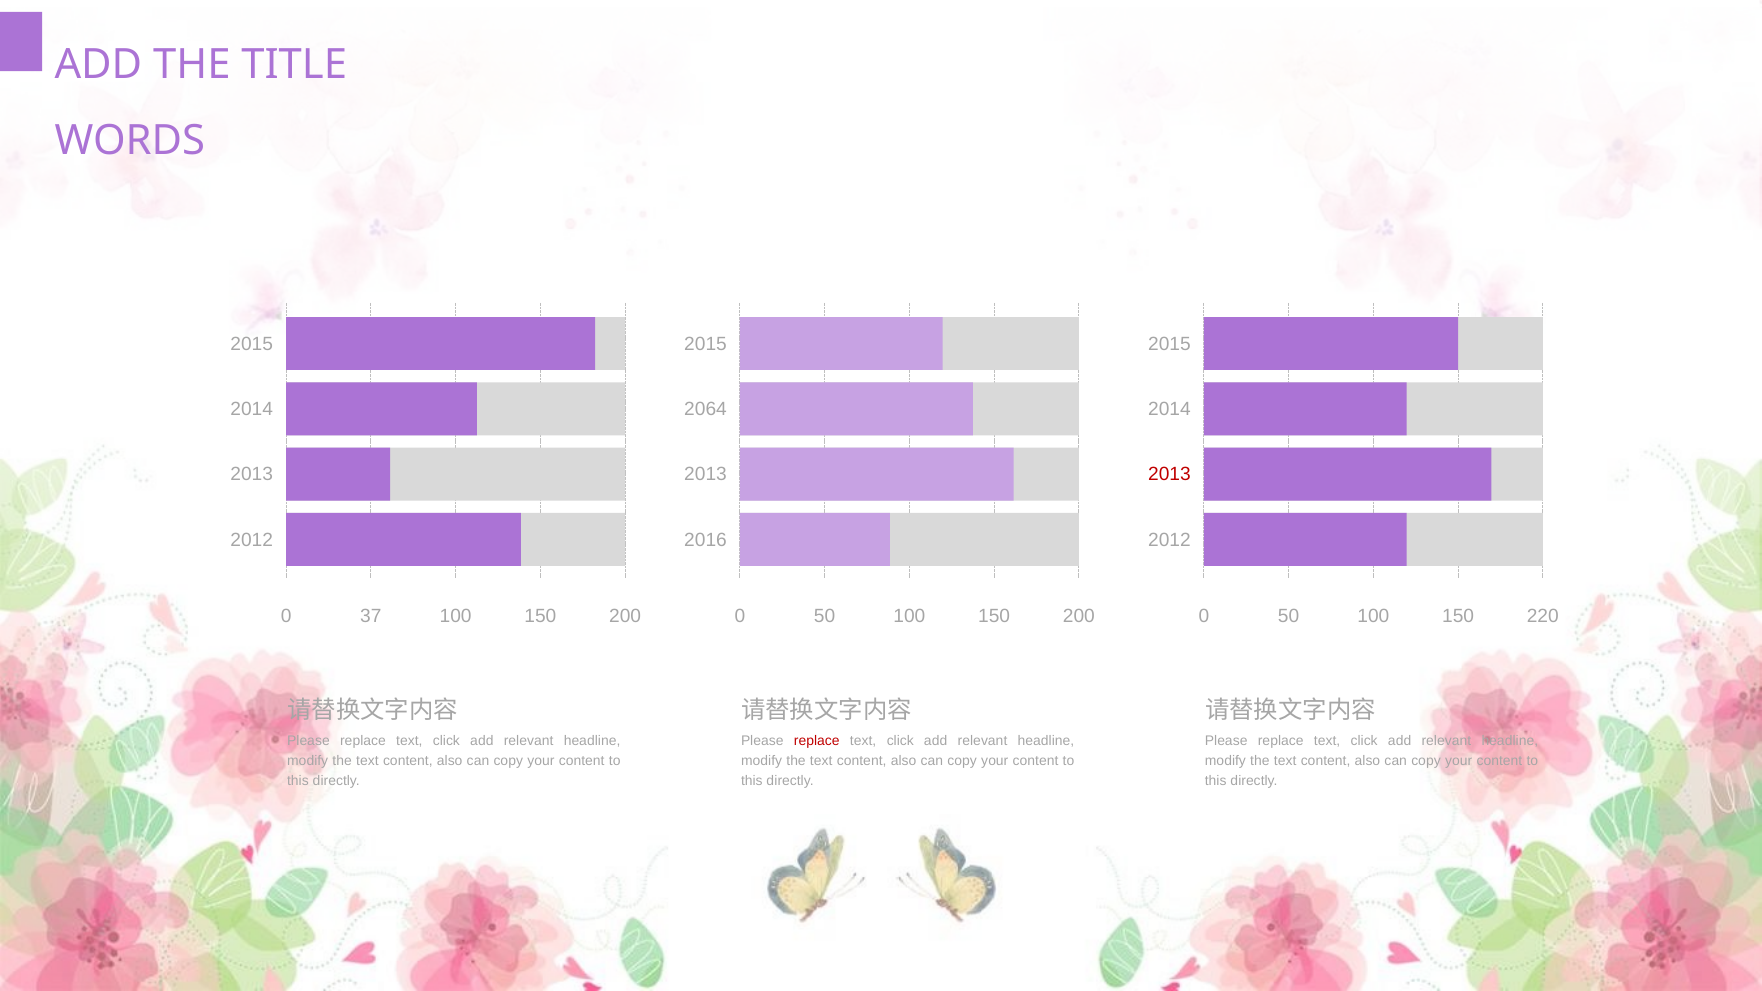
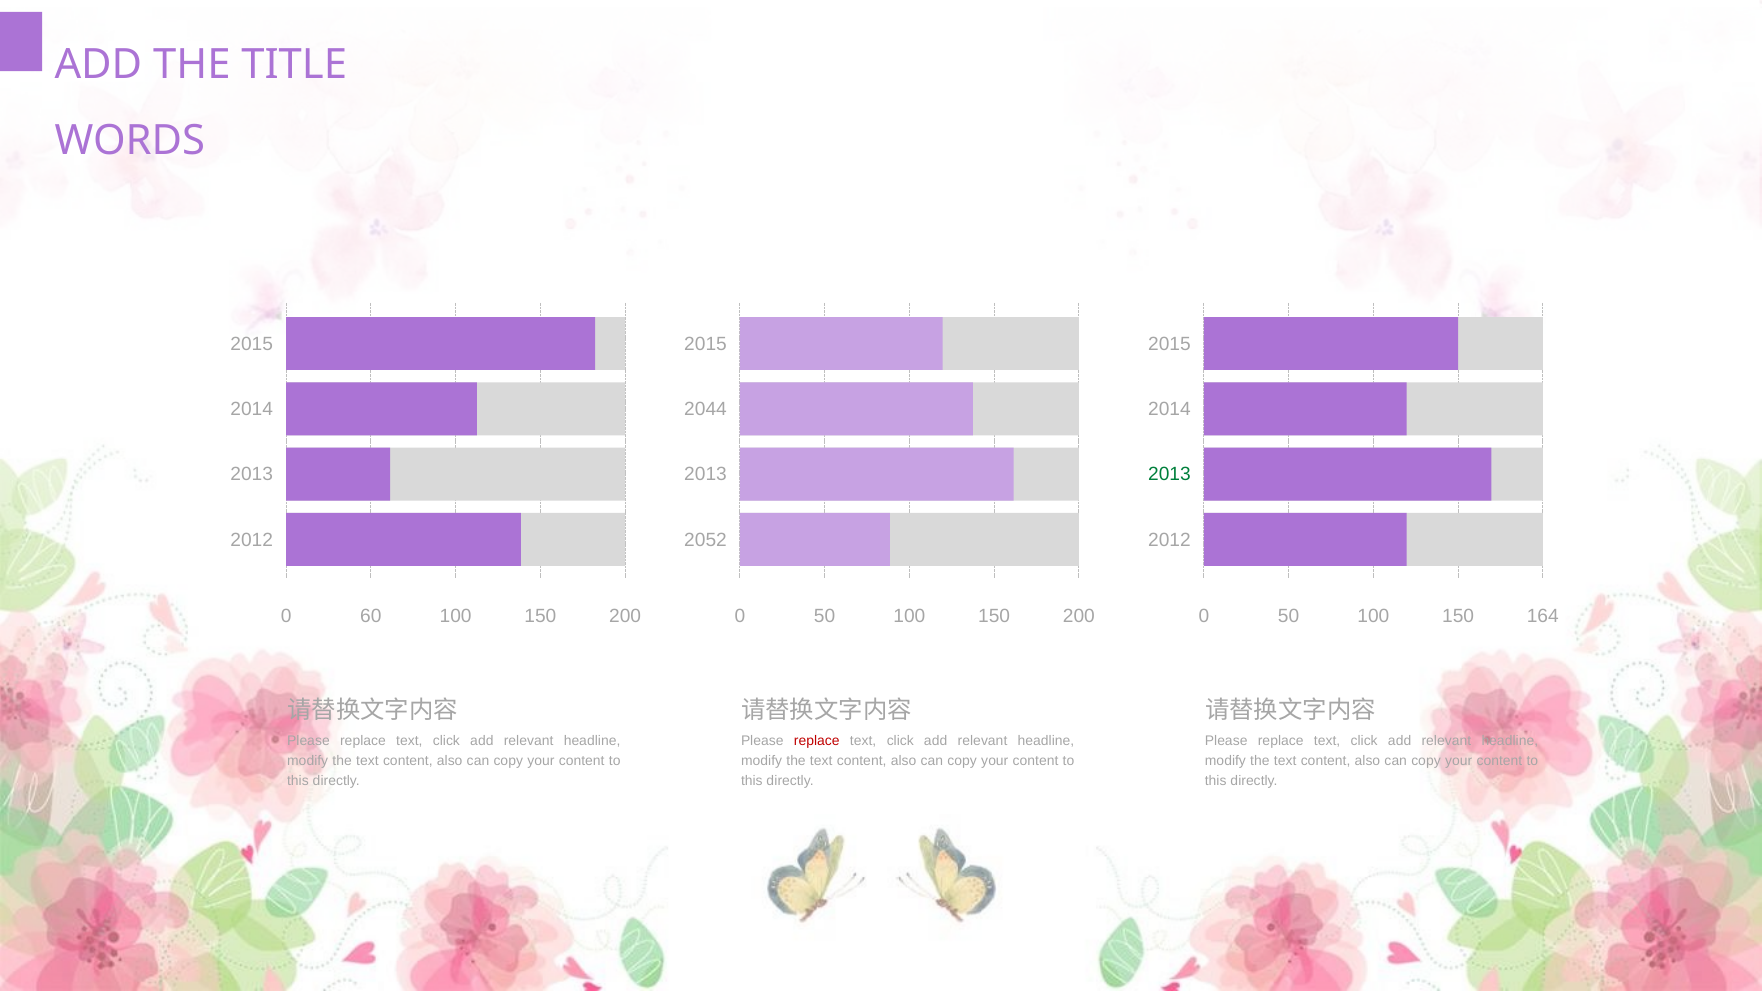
2064: 2064 -> 2044
2013 at (1169, 475) colour: red -> green
2016: 2016 -> 2052
37: 37 -> 60
220: 220 -> 164
